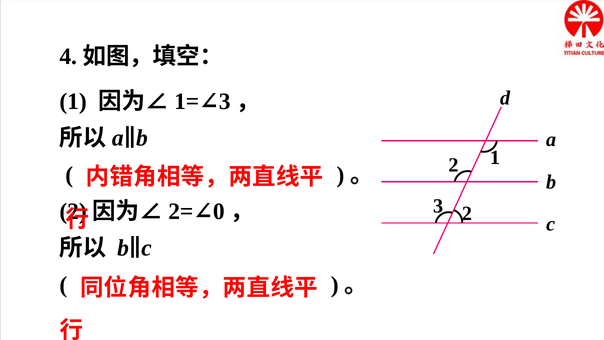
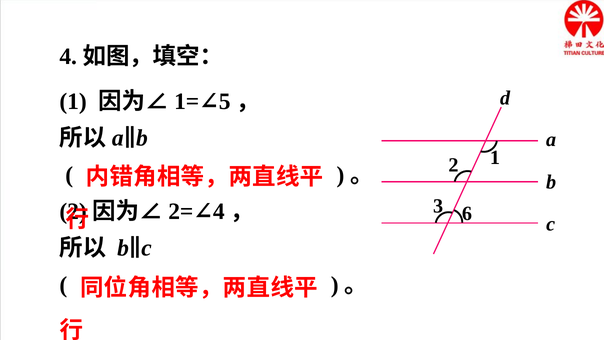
3 at (225, 101): 3 -> 5
3 2: 2 -> 6
0 at (219, 211): 0 -> 4
